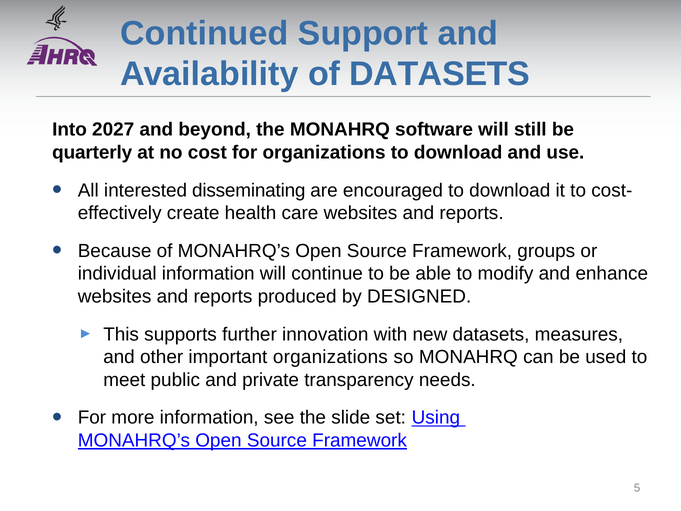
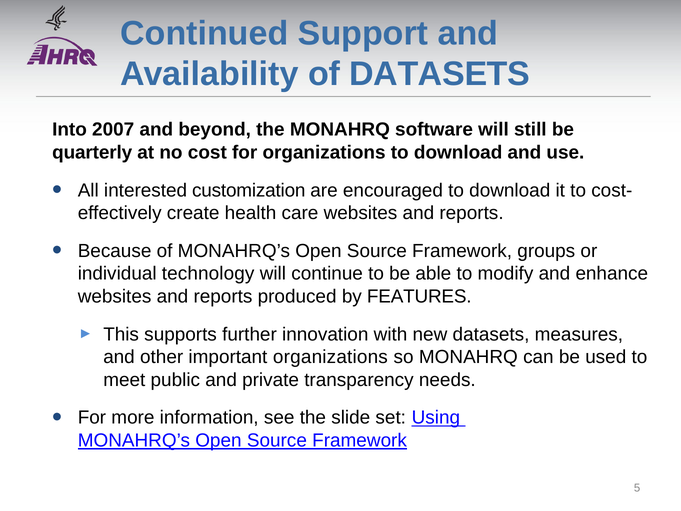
2027: 2027 -> 2007
disseminating: disseminating -> customization
individual information: information -> technology
DESIGNED: DESIGNED -> FEATURES
